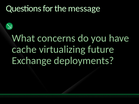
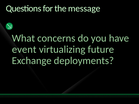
cache: cache -> event
